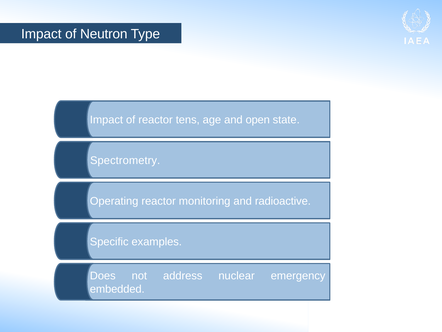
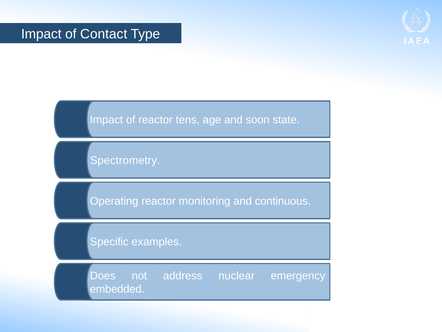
Neutron: Neutron -> Contact
open: open -> soon
radioactive: radioactive -> continuous
